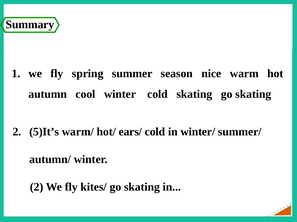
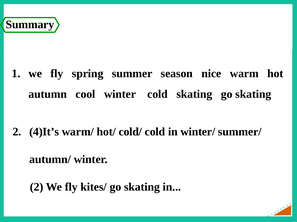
5)It’s: 5)It’s -> 4)It’s
ears/: ears/ -> cold/
